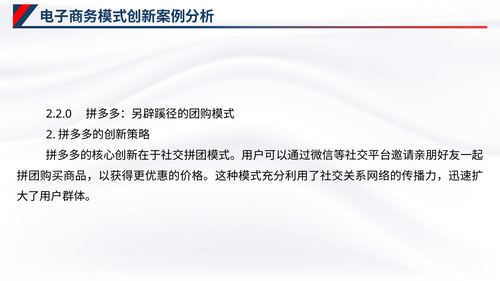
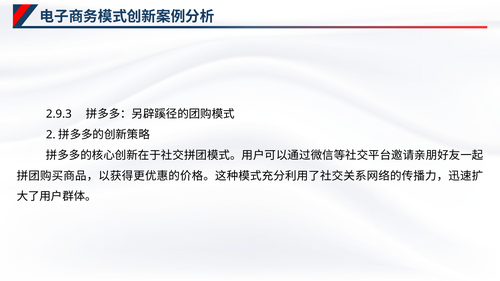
2.2.0: 2.2.0 -> 2.9.3
